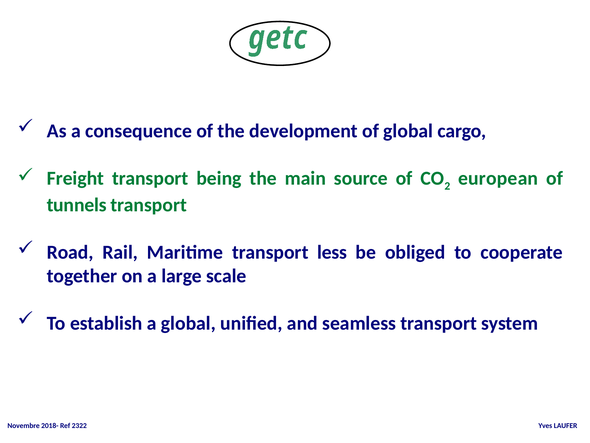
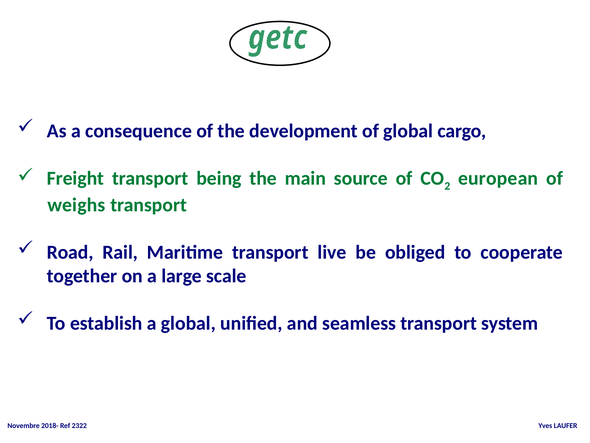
tunnels: tunnels -> weighs
less: less -> live
